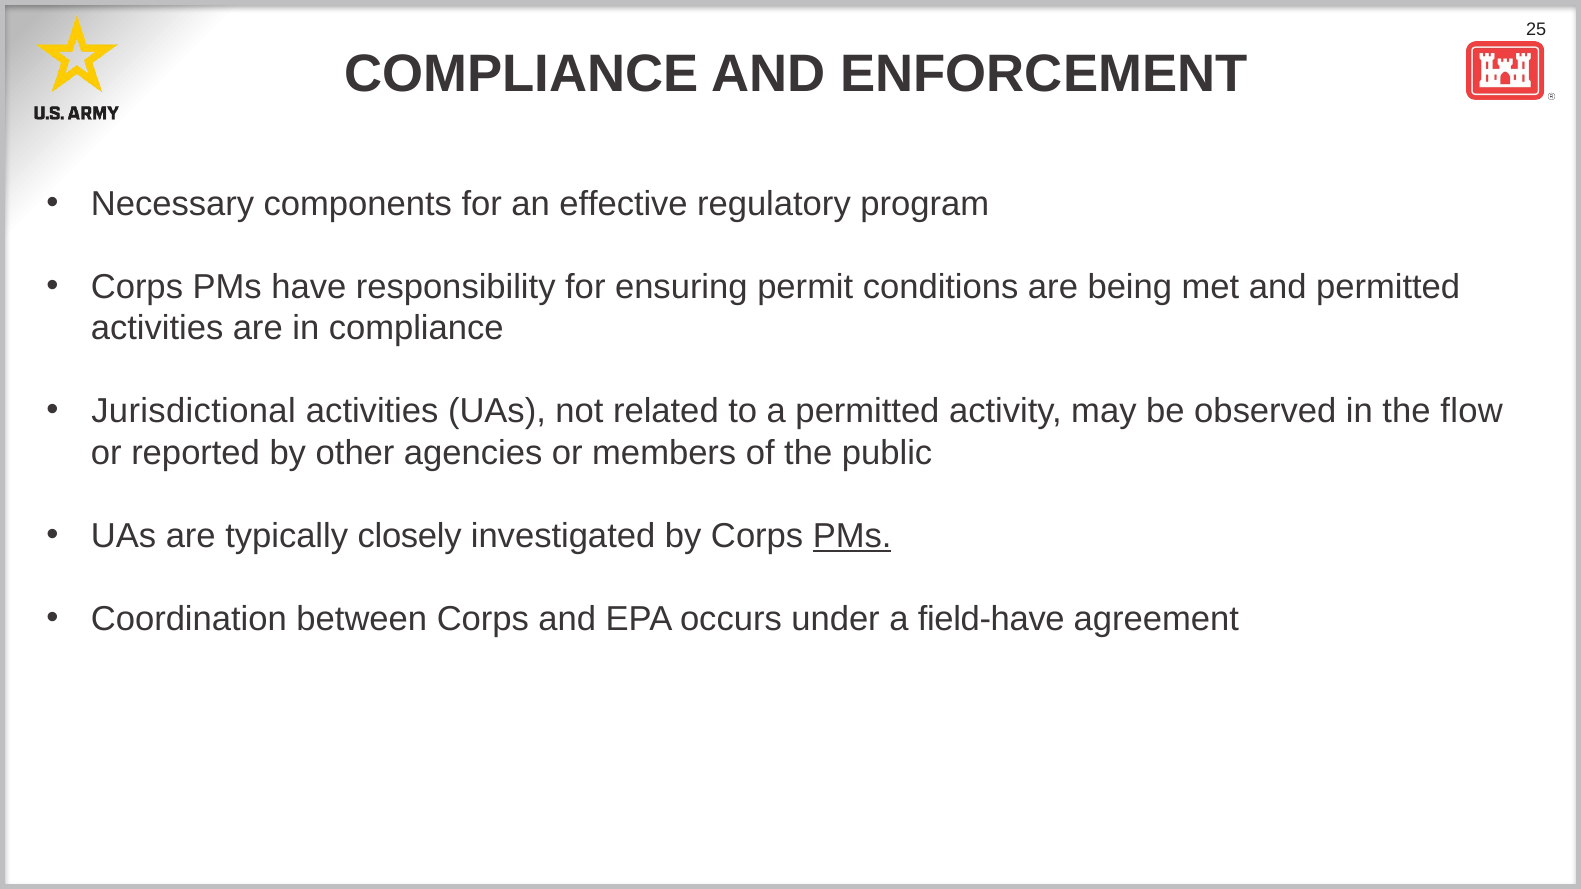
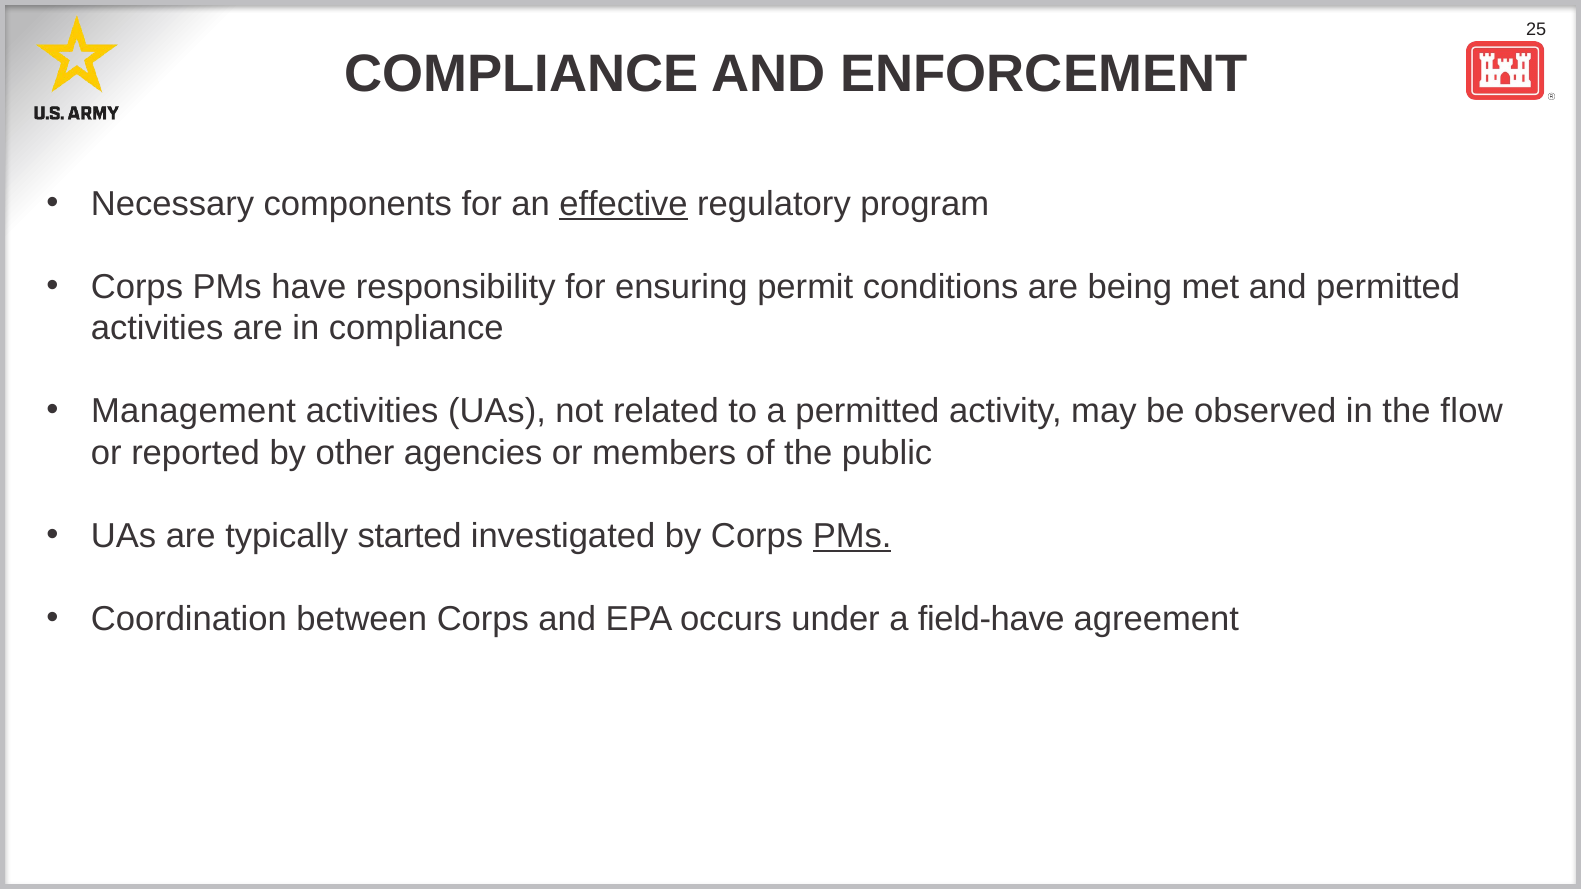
effective underline: none -> present
Jurisdictional: Jurisdictional -> Management
closely: closely -> started
